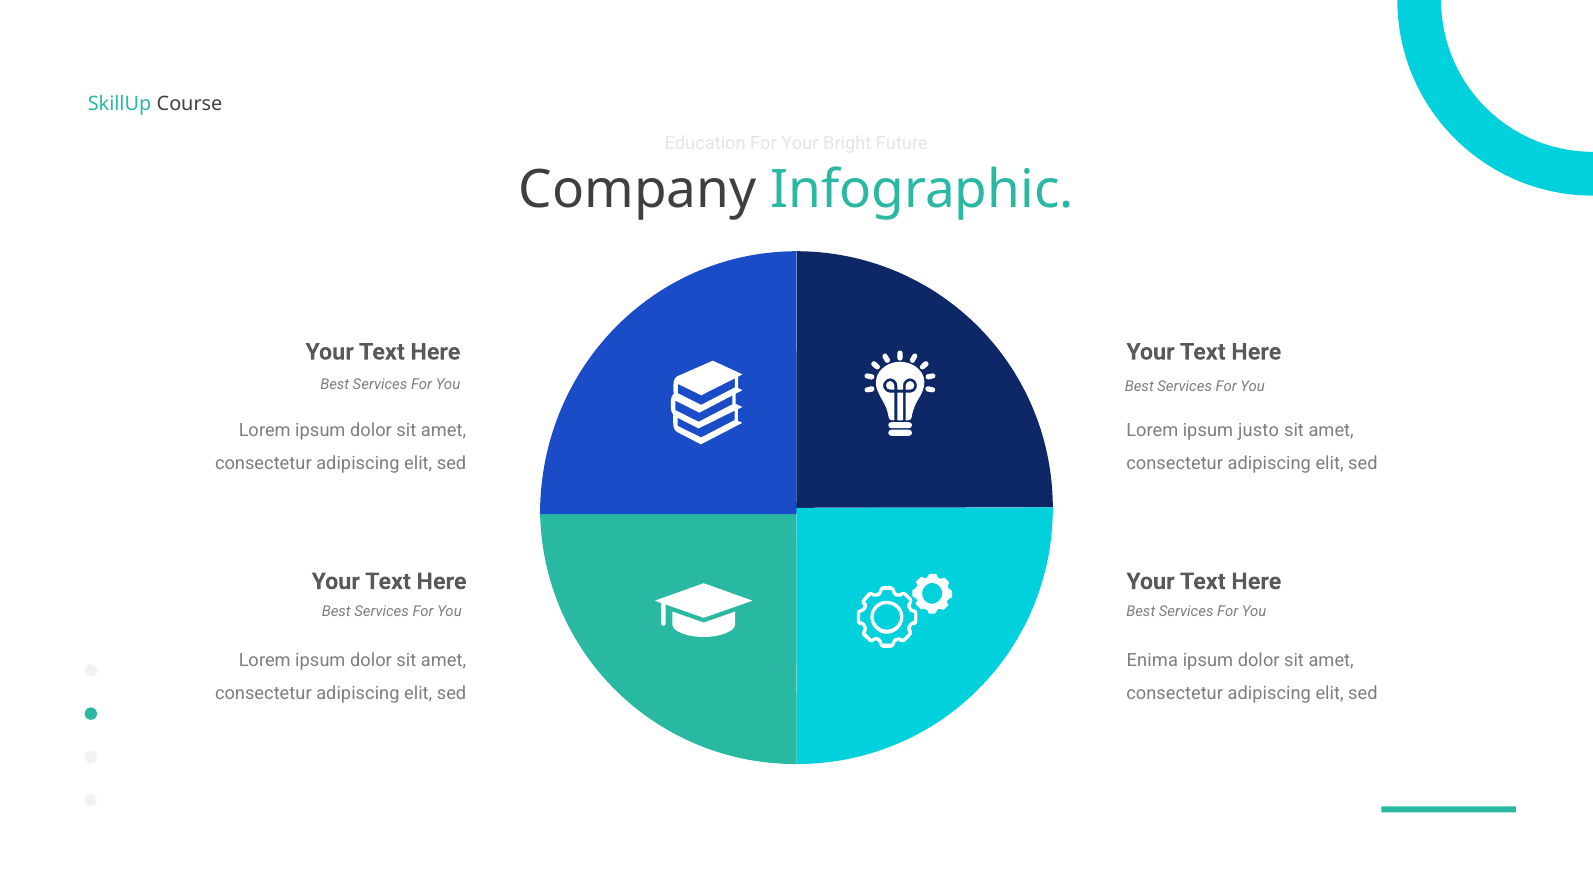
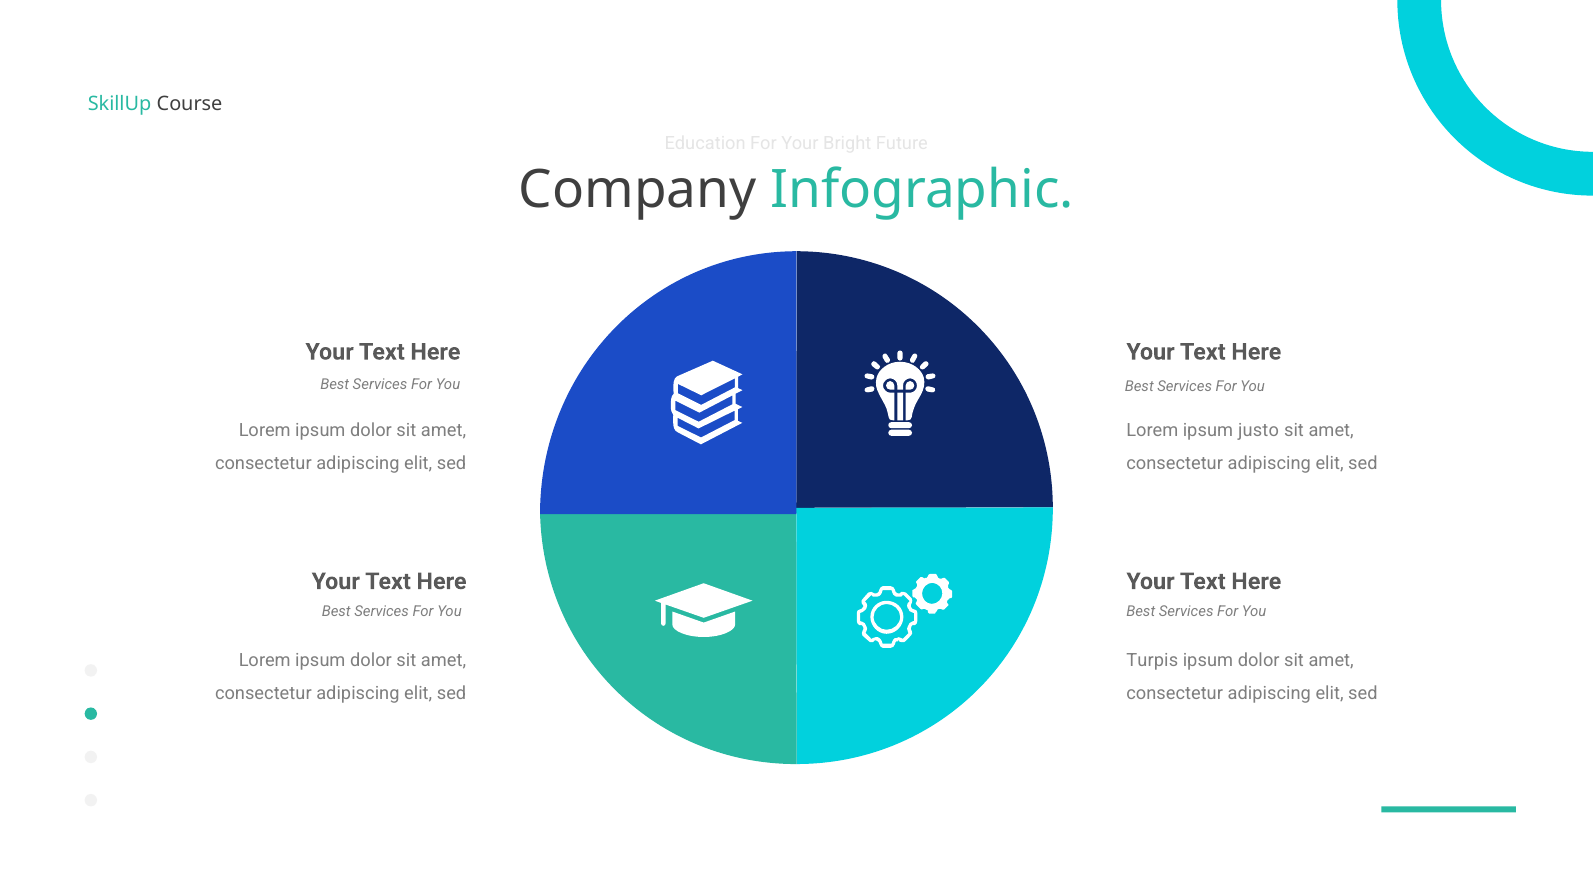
Enima: Enima -> Turpis
